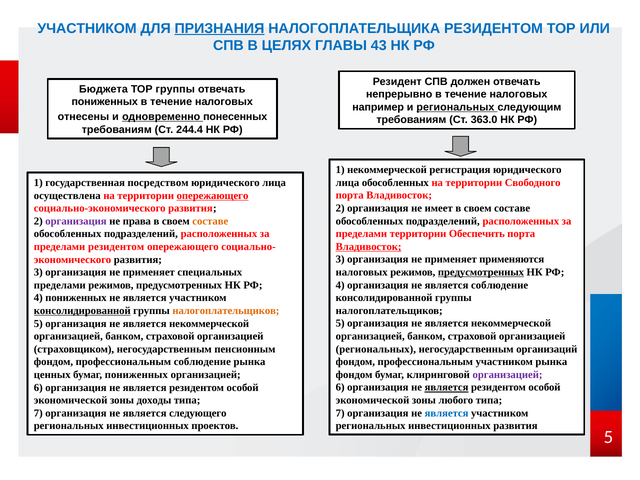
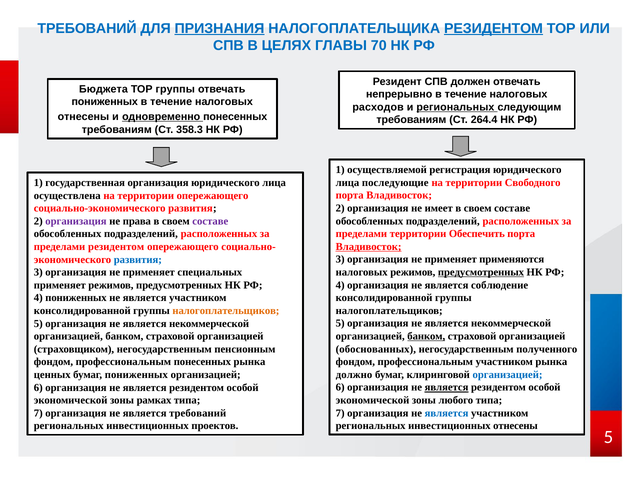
УЧАСТНИКОМ at (87, 28): УЧАСТНИКОМ -> ТРЕБОВАНИЙ
РЕЗИДЕНТОМ at (493, 28) underline: none -> present
43: 43 -> 70
например: например -> расходов
363.0: 363.0 -> 264.4
244.4: 244.4 -> 358.3
1 некоммерческой: некоммерческой -> осуществляемой
лица обособленных: обособленных -> последующие
государственная посредством: посредством -> организация
опережающего at (213, 196) underline: present -> none
составе at (210, 221) colour: orange -> purple
развития at (138, 260) colour: black -> blue
пределами at (60, 285): пределами -> применяет
консолидированной at (82, 311) underline: present -> none
банком at (426, 336) underline: none -> present
региональных at (376, 349): региональных -> обоснованных
организаций: организаций -> полученного
профессиональным соблюдение: соблюдение -> понесенных
фондом at (354, 375): фондом -> должно
организацией at (508, 375) colour: purple -> blue
доходы: доходы -> рамках
является следующего: следующего -> требований
инвестиционных развития: развития -> отнесены
